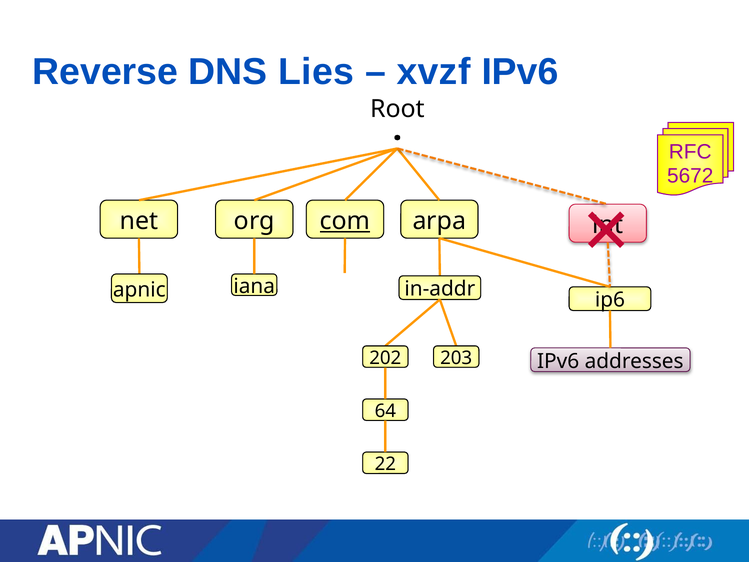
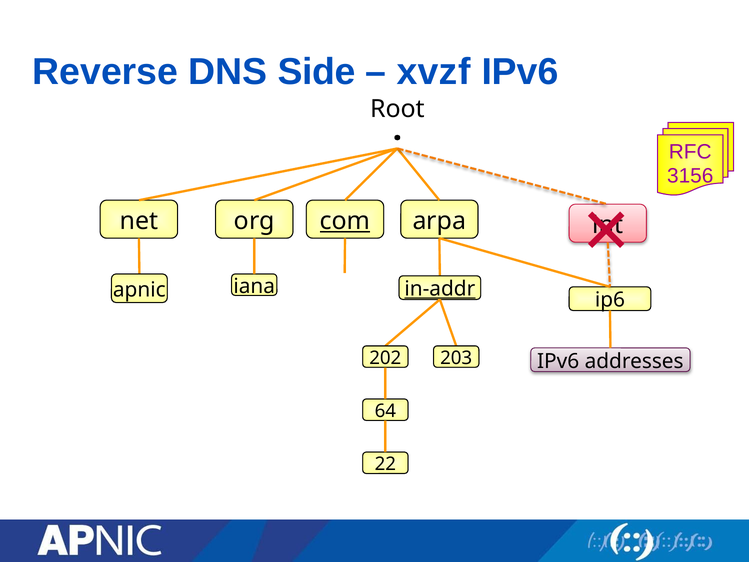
Lies: Lies -> Side
5672: 5672 -> 3156
in-addr underline: none -> present
